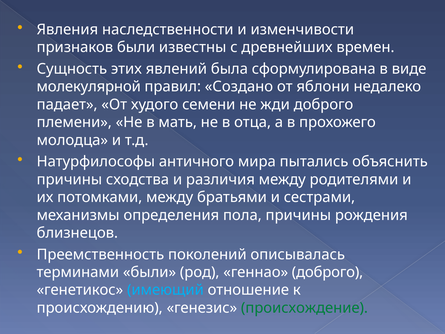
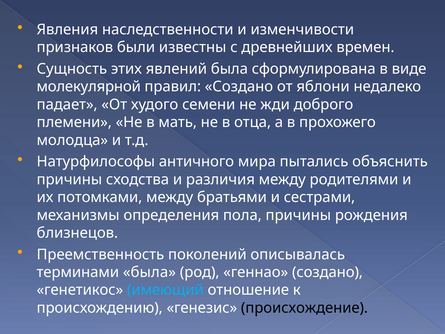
терминами были: были -> была
геннао доброго: доброго -> создано
происхождение colour: green -> black
